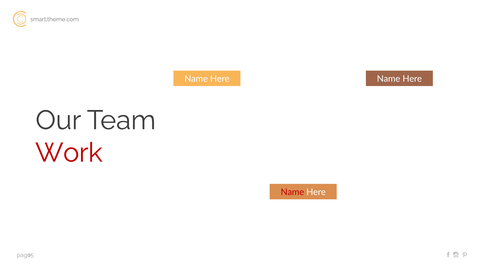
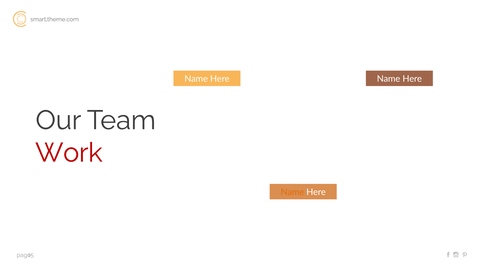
Name at (292, 193) colour: red -> orange
